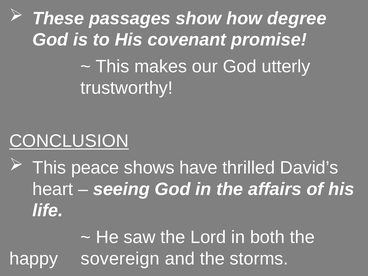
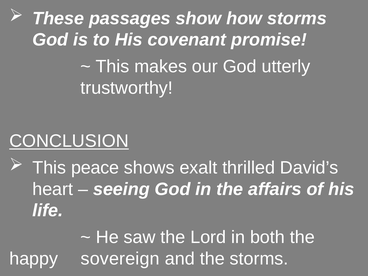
how degree: degree -> storms
have: have -> exalt
